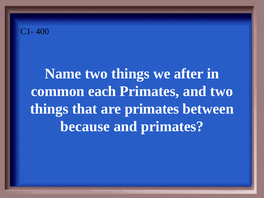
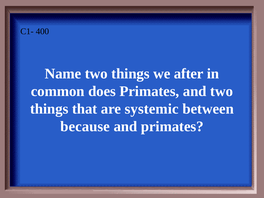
each: each -> does
are primates: primates -> systemic
